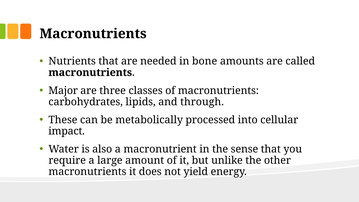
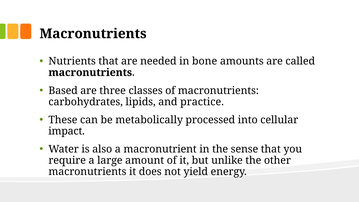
Major: Major -> Based
through: through -> practice
